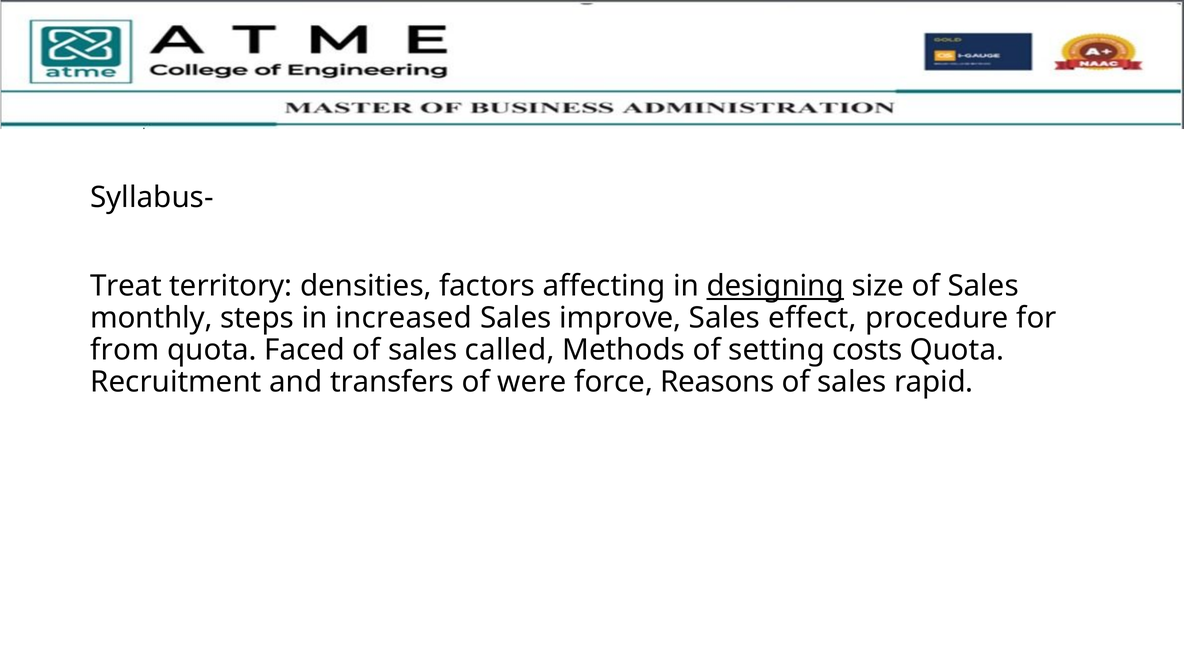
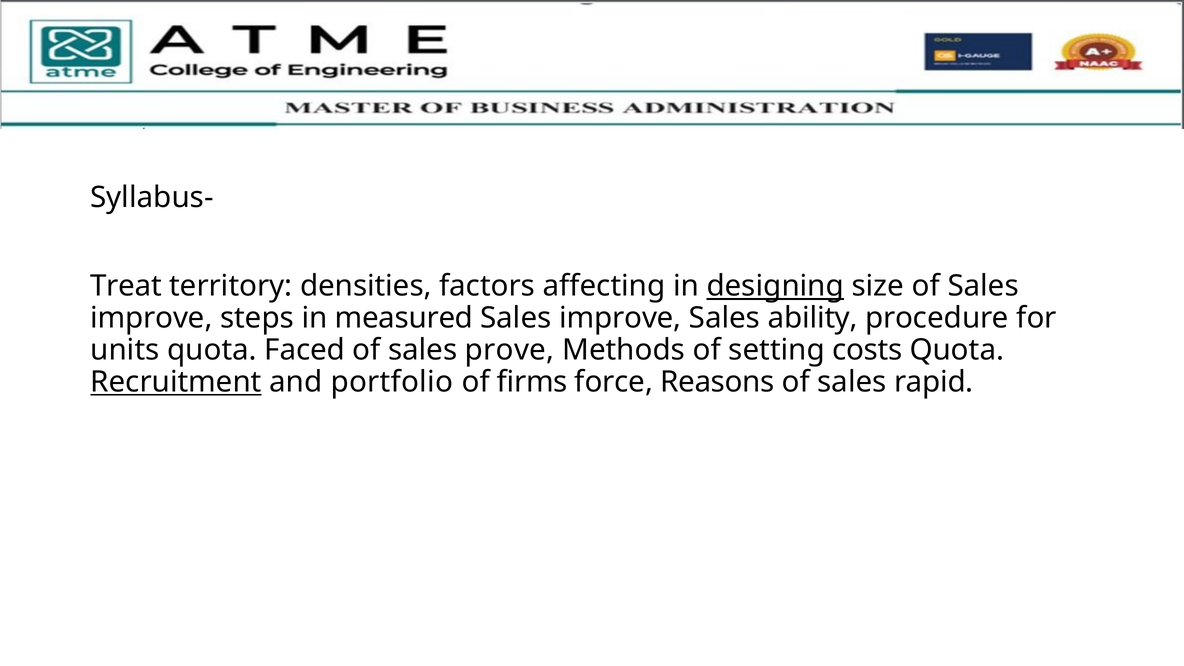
monthly at (151, 318): monthly -> improve
increased: increased -> measured
effect: effect -> ability
from: from -> units
called: called -> prove
Recruitment underline: none -> present
transfers: transfers -> portfolio
were: were -> firms
